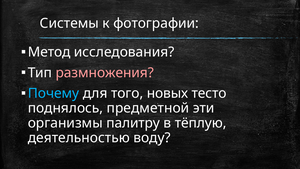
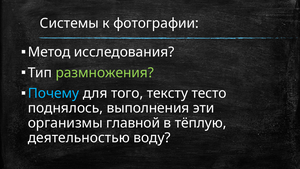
размножения colour: pink -> light green
новых: новых -> тексту
предметной: предметной -> выполнения
палитру: палитру -> главной
